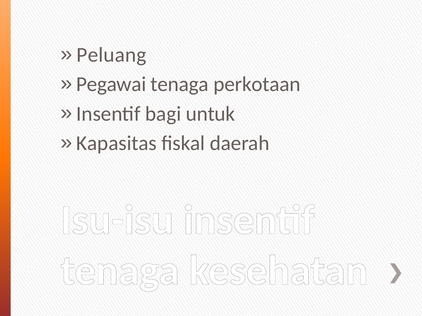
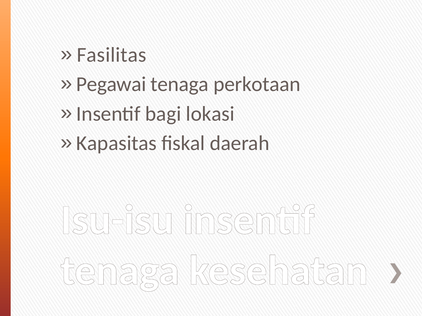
Peluang: Peluang -> Fasilitas
untuk: untuk -> lokasi
